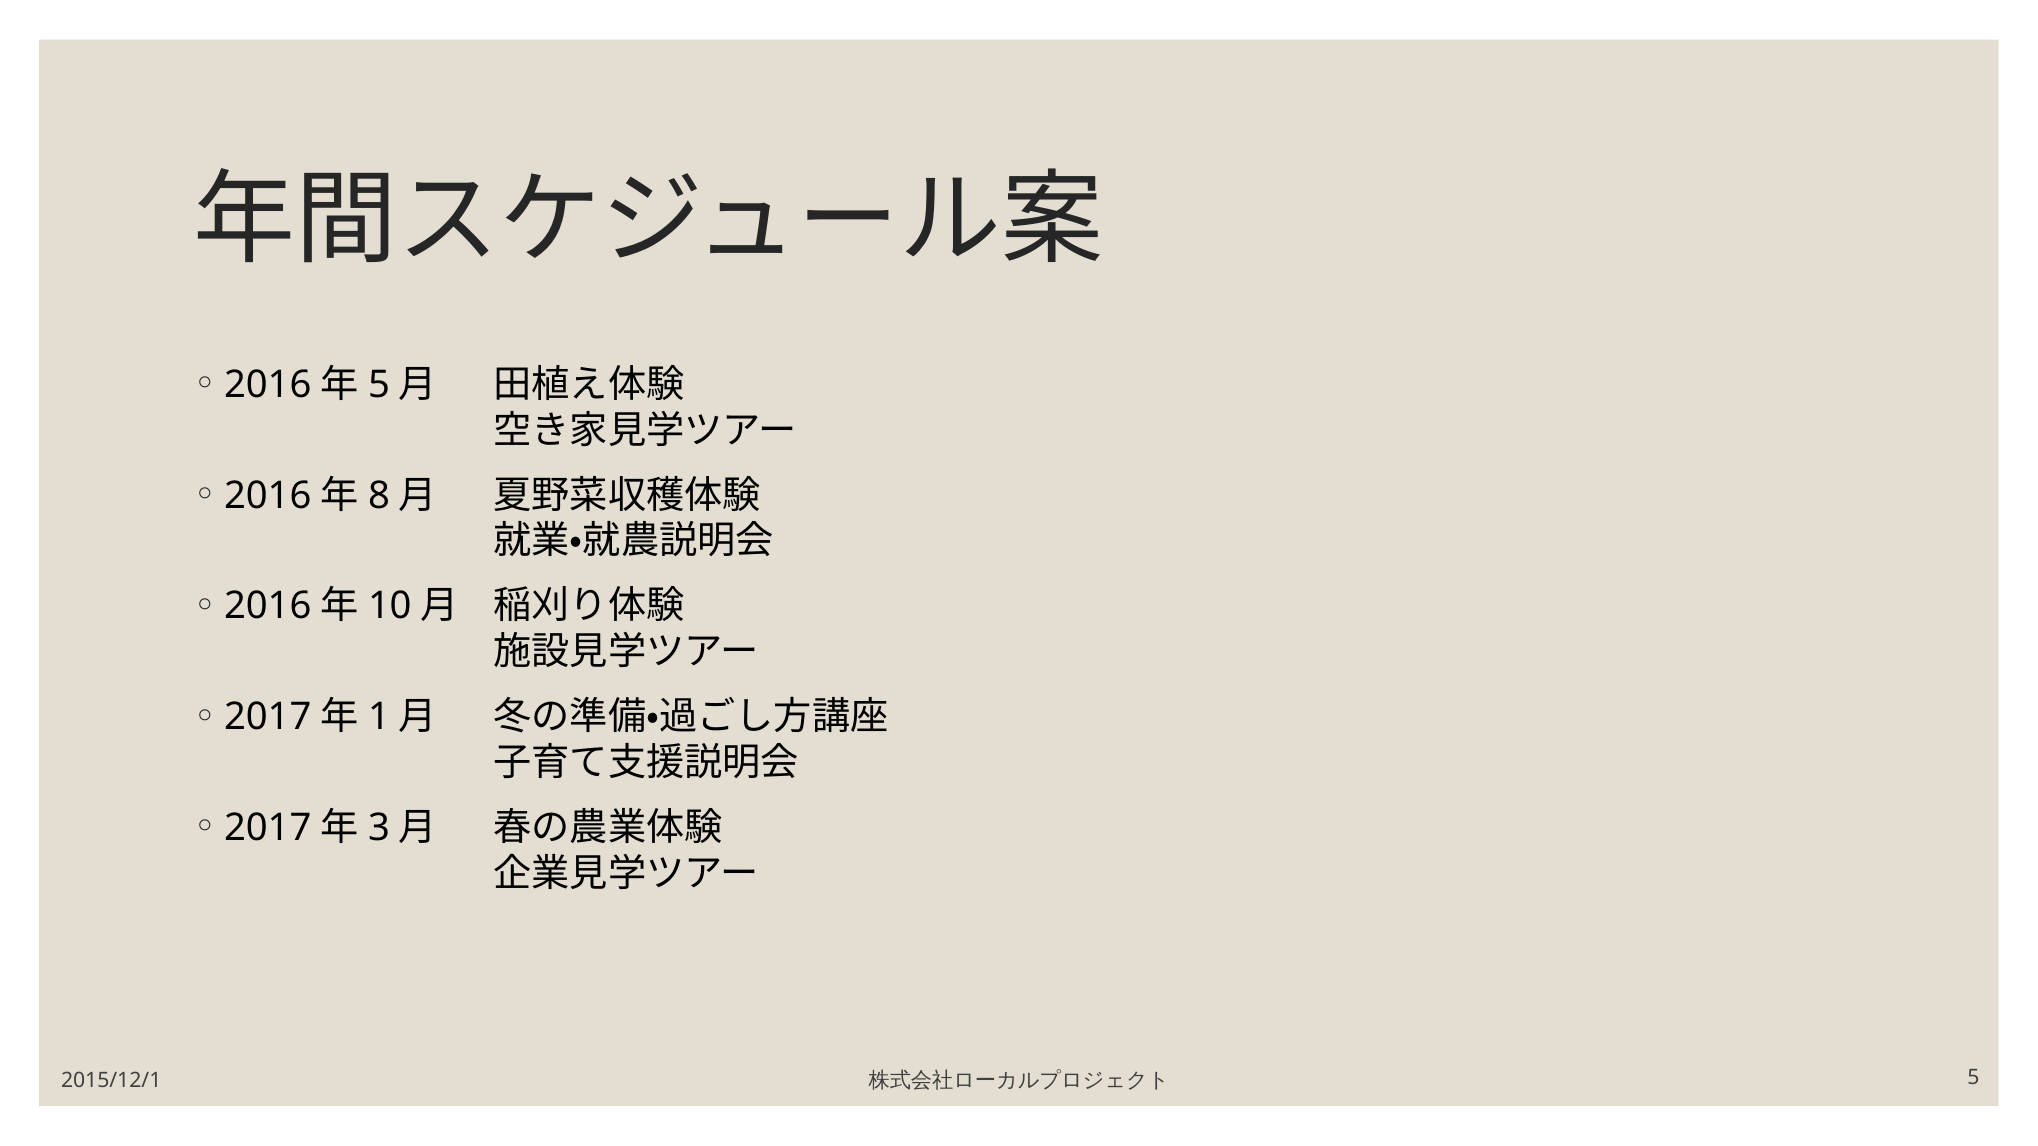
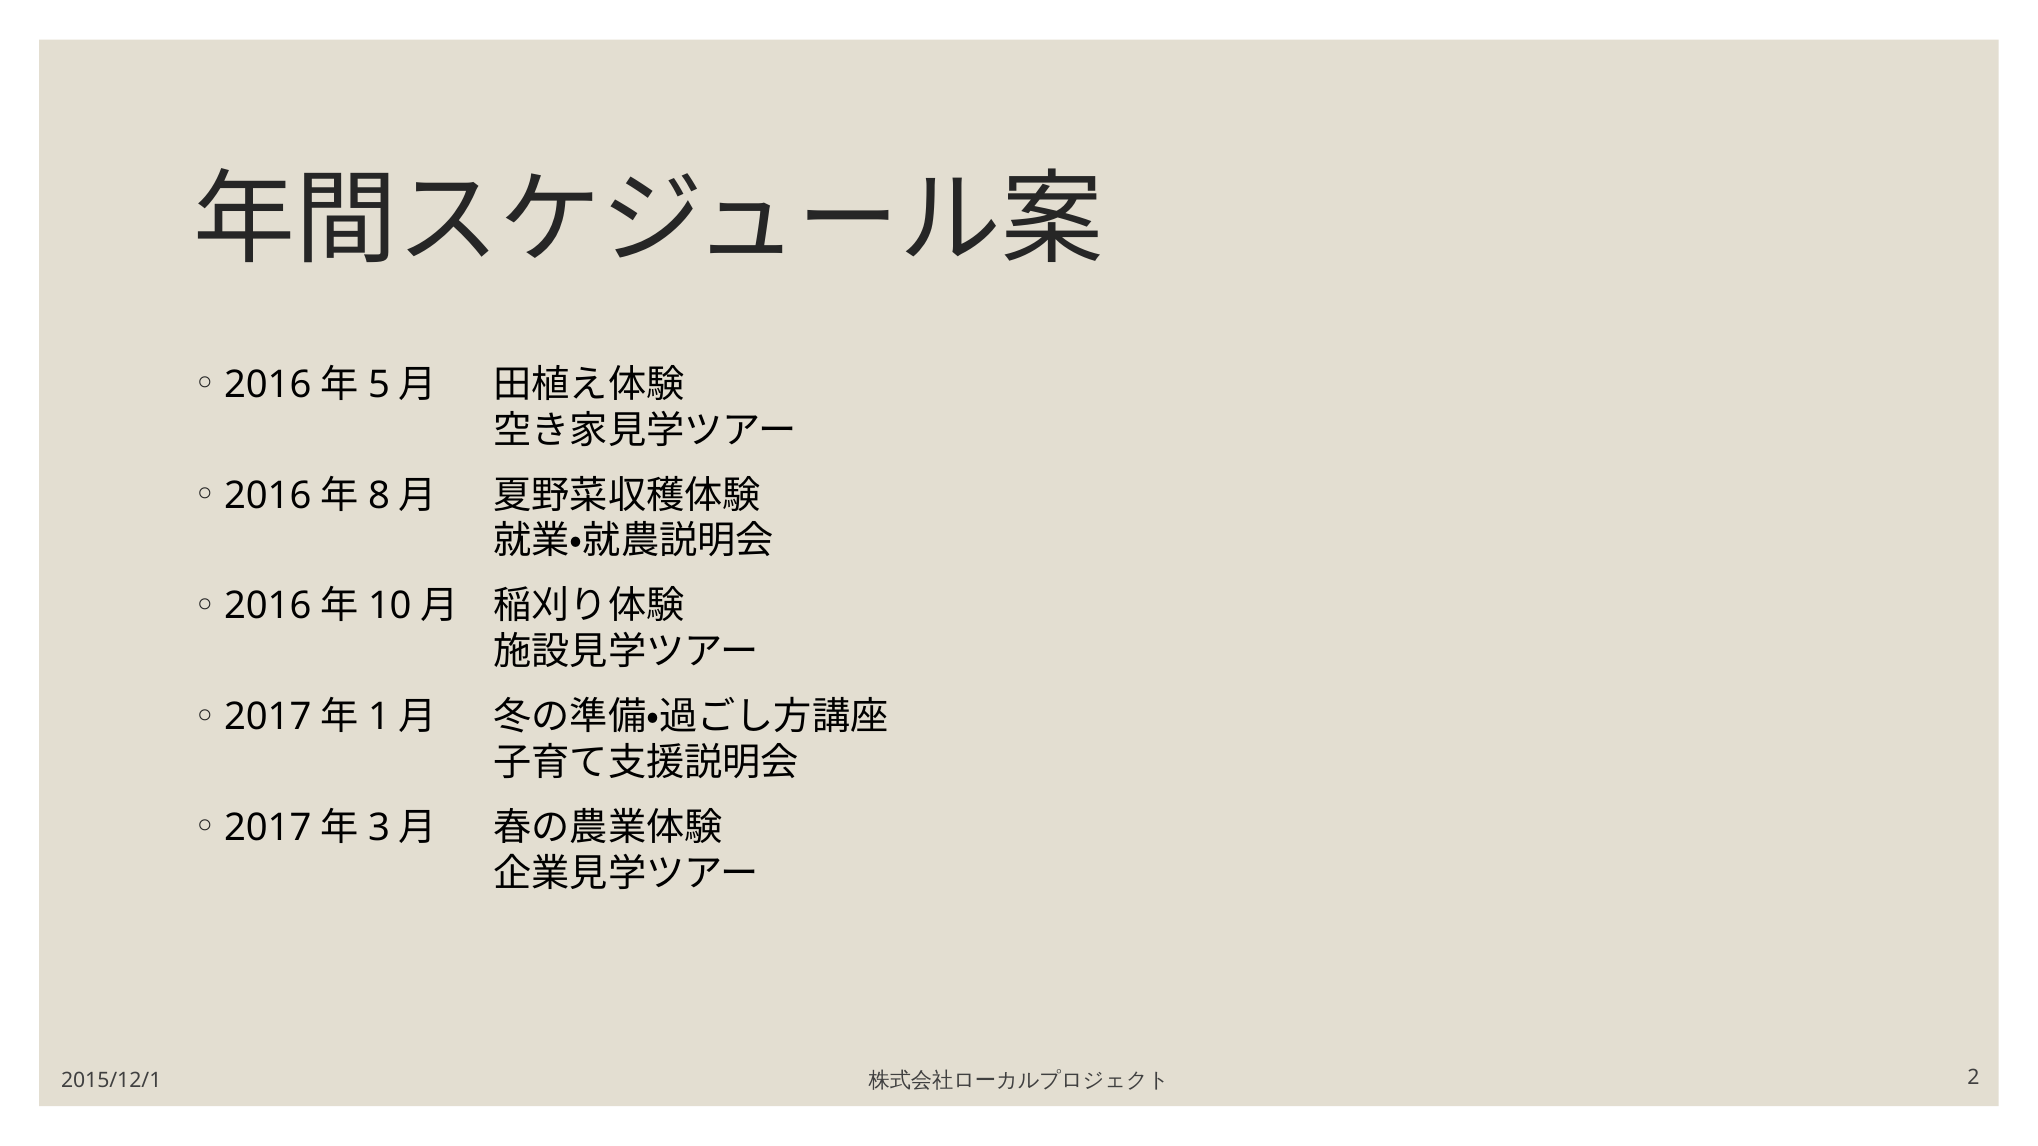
5: 5 -> 2
